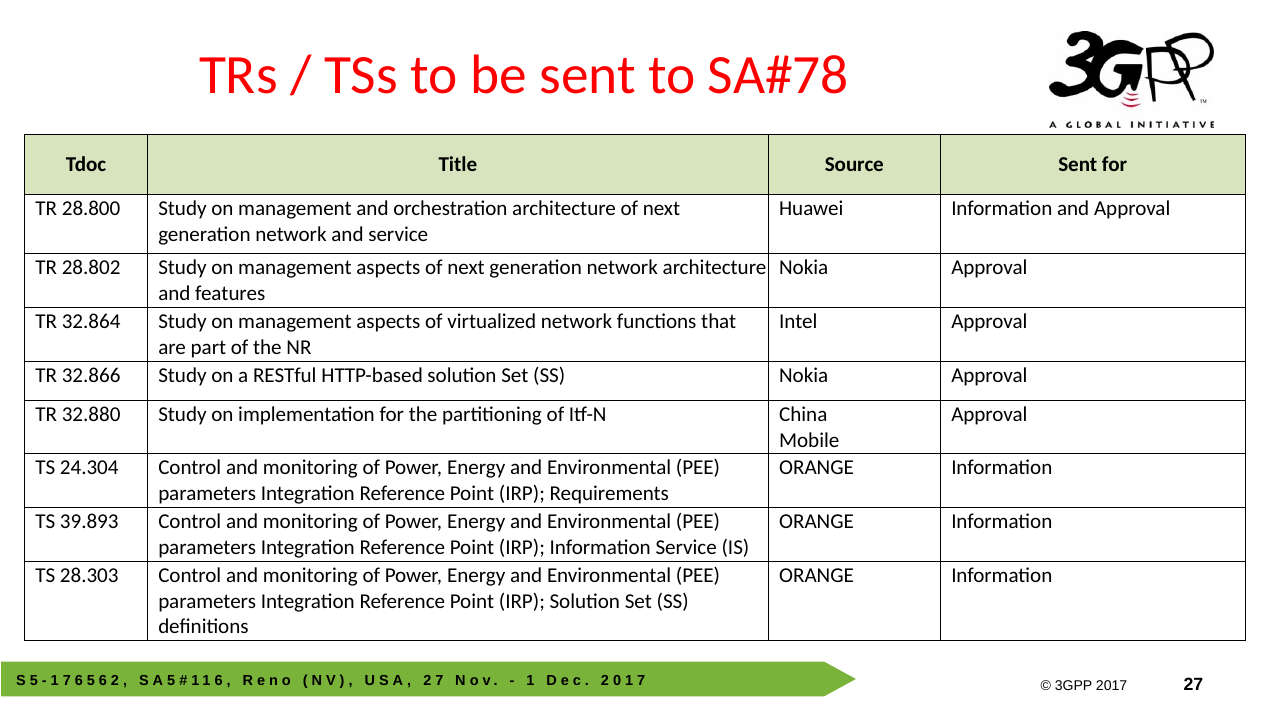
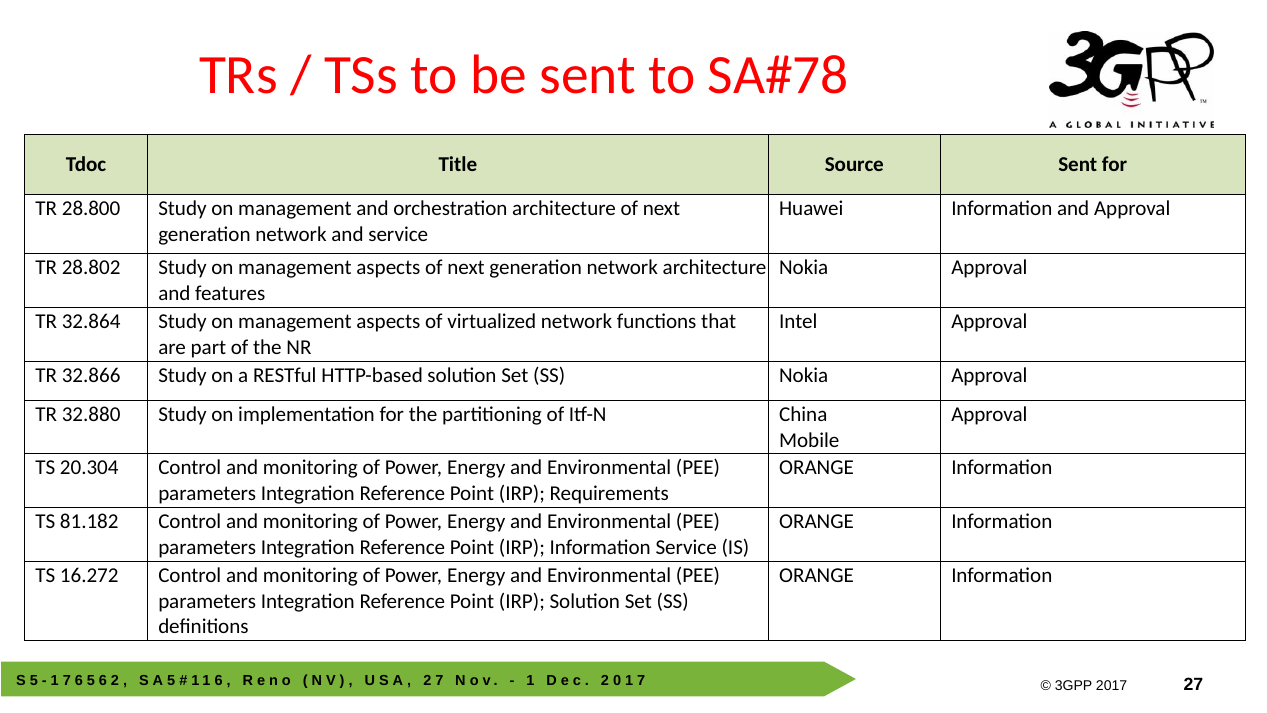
24.304: 24.304 -> 20.304
39.893: 39.893 -> 81.182
28.303: 28.303 -> 16.272
